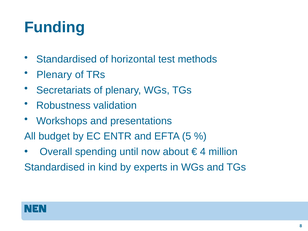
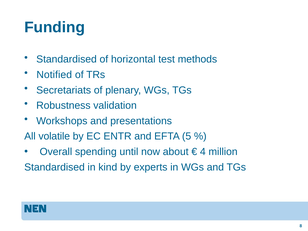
Plenary at (54, 75): Plenary -> Notified
budget: budget -> volatile
